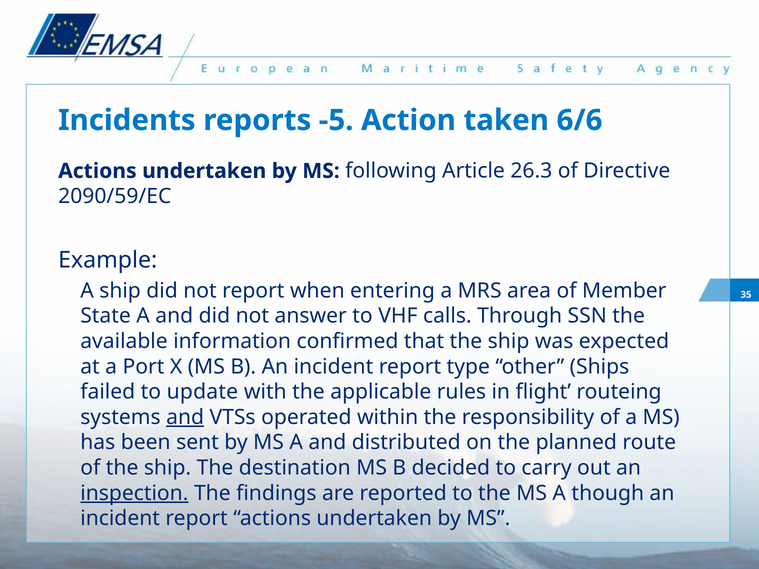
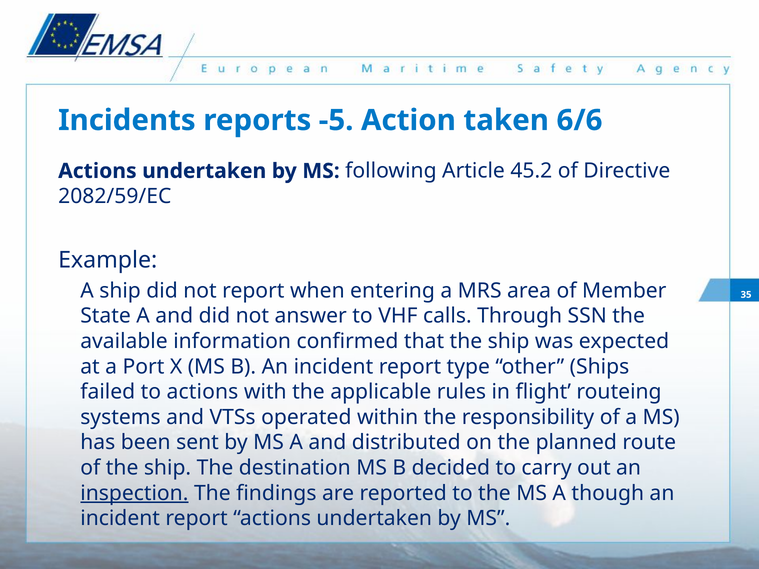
26.3: 26.3 -> 45.2
2090/59/EC: 2090/59/EC -> 2082/59/EC
to update: update -> actions
and at (185, 417) underline: present -> none
